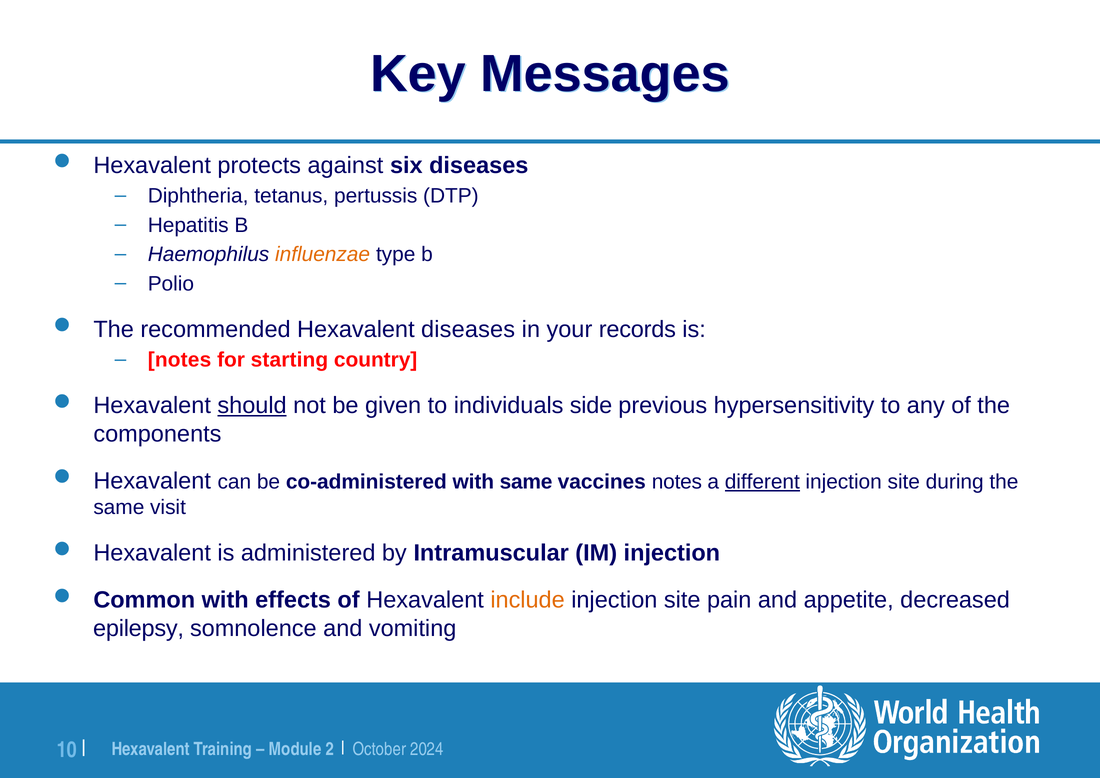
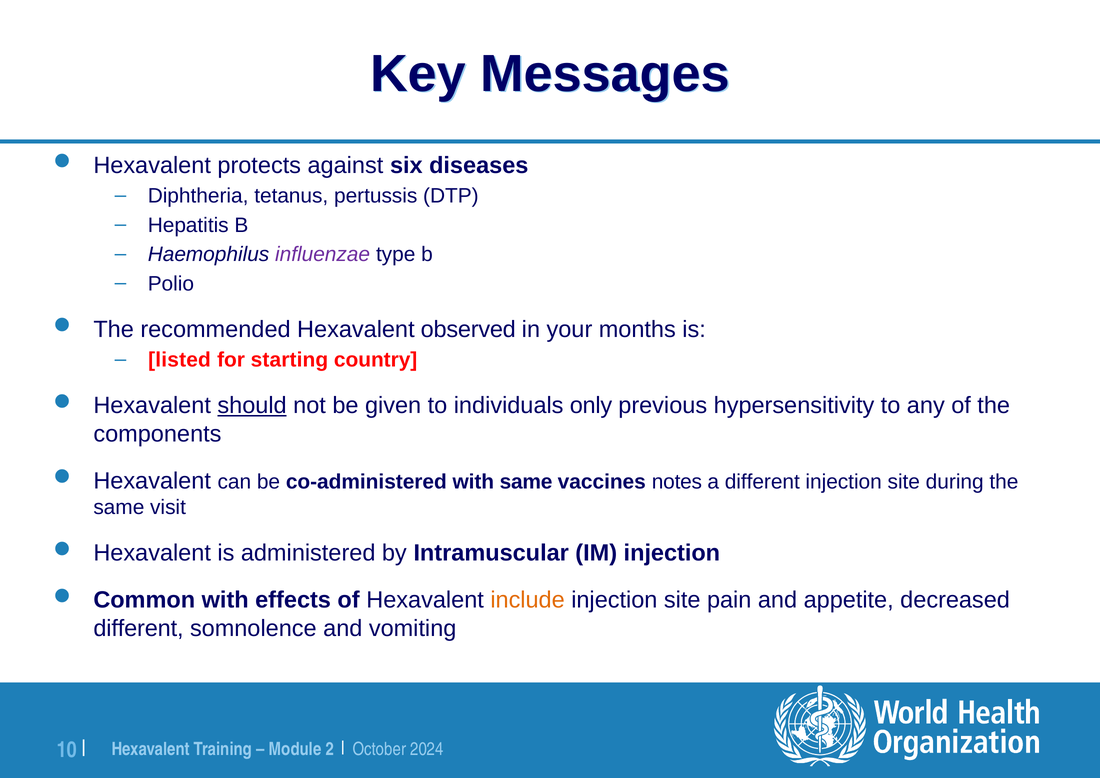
influenzae colour: orange -> purple
Hexavalent diseases: diseases -> observed
records: records -> months
notes at (180, 360): notes -> listed
side: side -> only
different at (762, 482) underline: present -> none
epilepsy at (139, 628): epilepsy -> different
